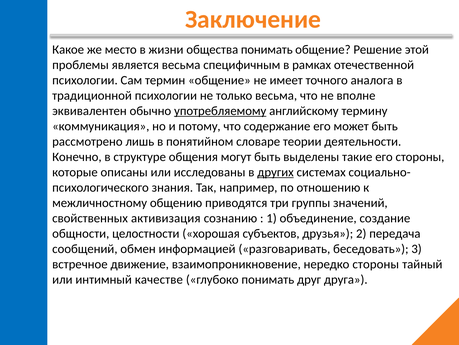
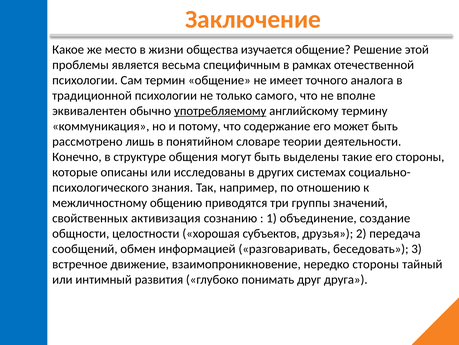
общества понимать: понимать -> изучается
только весьма: весьма -> самого
других underline: present -> none
качестве: качестве -> развития
